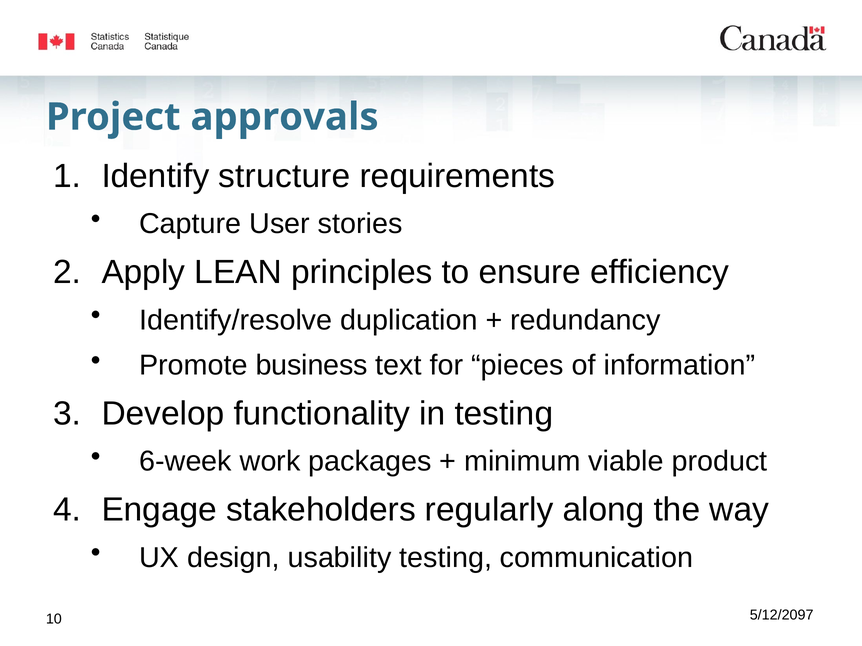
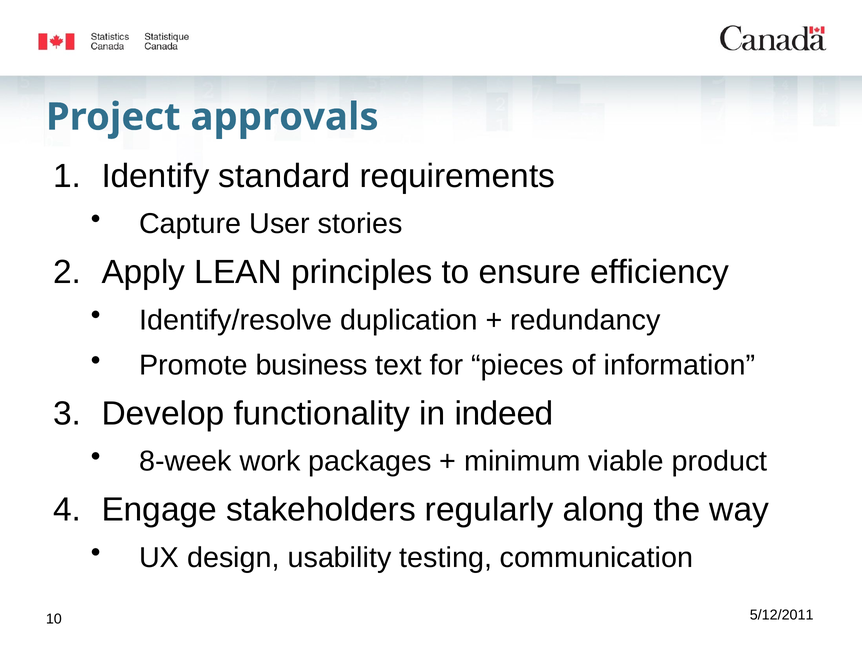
structure: structure -> standard
in testing: testing -> indeed
6-week: 6-week -> 8-week
5/12/2097: 5/12/2097 -> 5/12/2011
